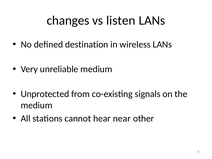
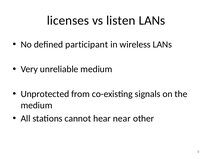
changes: changes -> licenses
destination: destination -> participant
